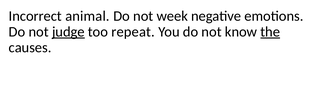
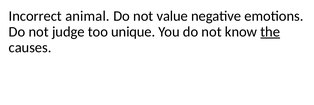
week: week -> value
judge underline: present -> none
repeat: repeat -> unique
